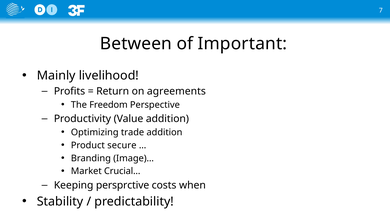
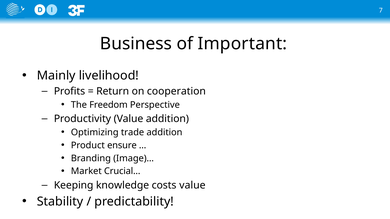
Between: Between -> Business
agreements: agreements -> cooperation
secure: secure -> ensure
persprctive: persprctive -> knowledge
costs when: when -> value
